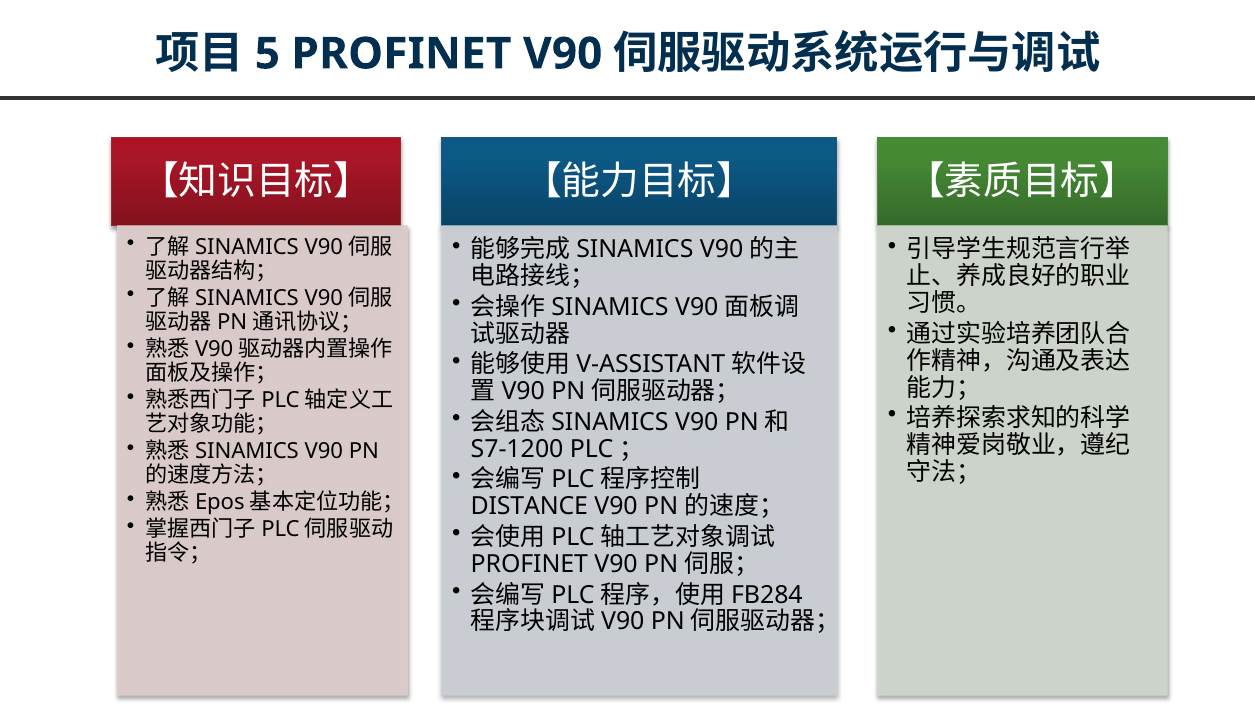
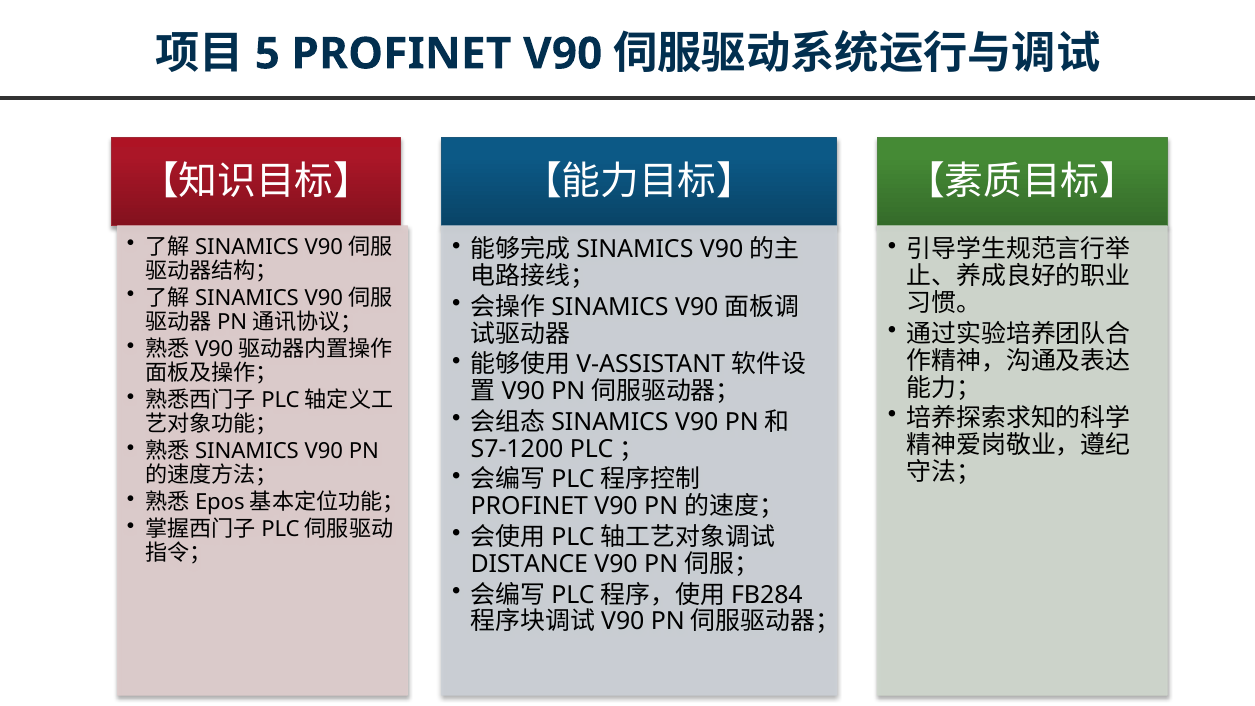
DISTANCE at (529, 506): DISTANCE -> PROFINET
PROFINET at (529, 564): PROFINET -> DISTANCE
